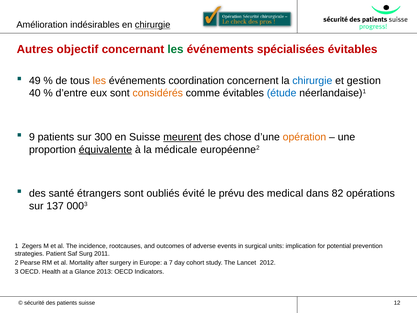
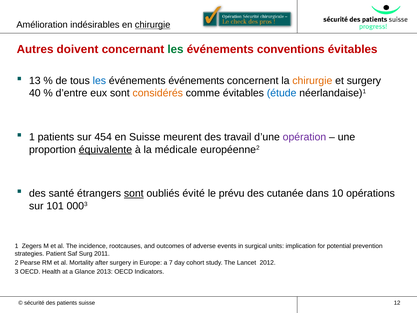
objectif: objectif -> doivent
spécialisées: spécialisées -> conventions
49: 49 -> 13
les at (99, 81) colour: orange -> blue
événements coordination: coordination -> événements
chirurgie at (312, 81) colour: blue -> orange
et gestion: gestion -> surgery
9 at (32, 137): 9 -> 1
300: 300 -> 454
meurent underline: present -> none
chose: chose -> travail
opération colour: orange -> purple
sont at (134, 193) underline: none -> present
medical: medical -> cutanée
82: 82 -> 10
137: 137 -> 101
